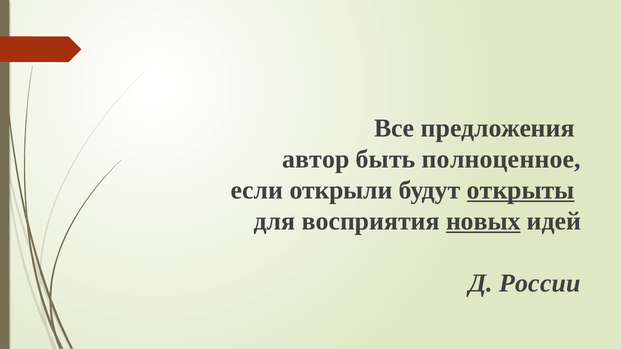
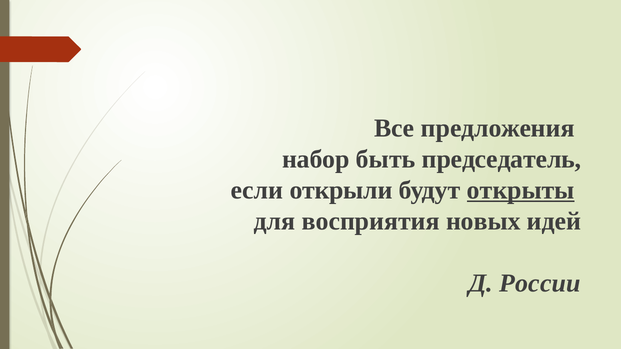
автор: автор -> набор
полноценное: полноценное -> председатель
новых underline: present -> none
